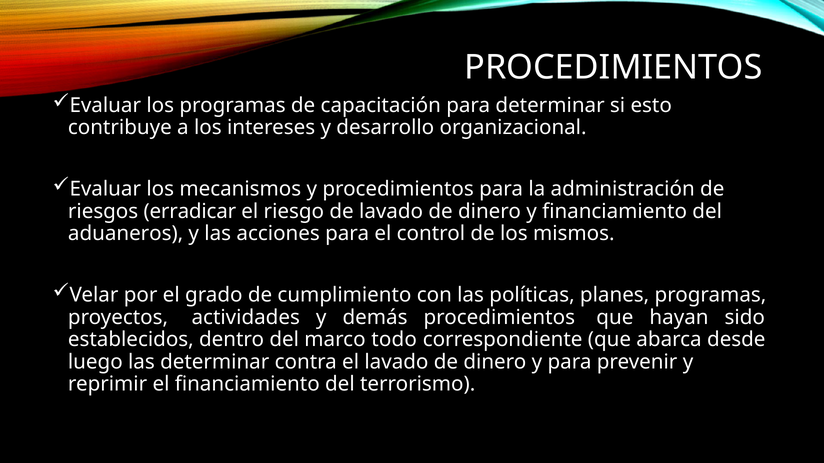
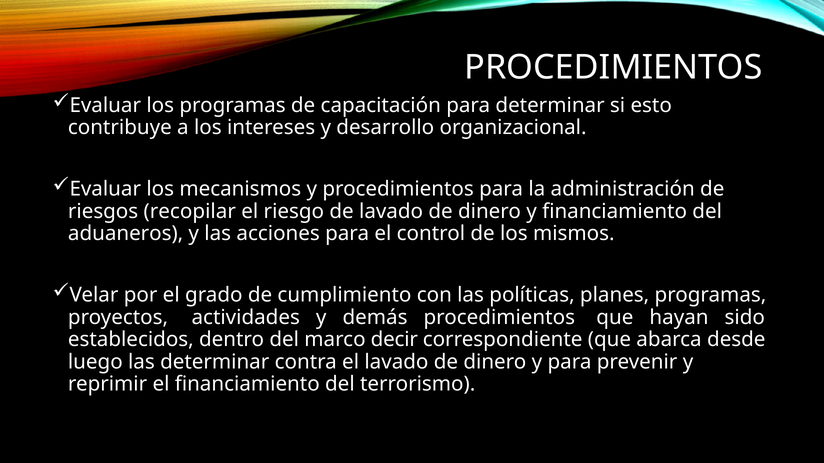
erradicar: erradicar -> recopilar
todo: todo -> decir
